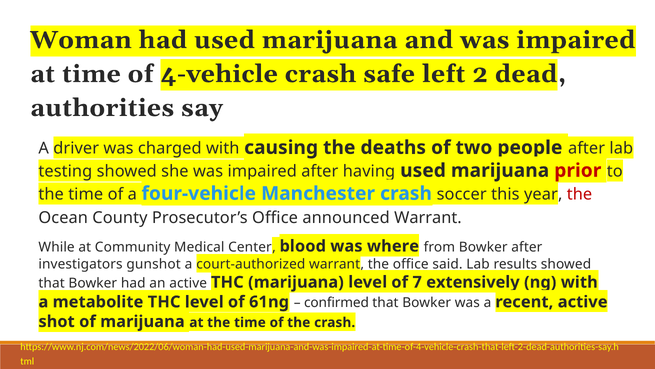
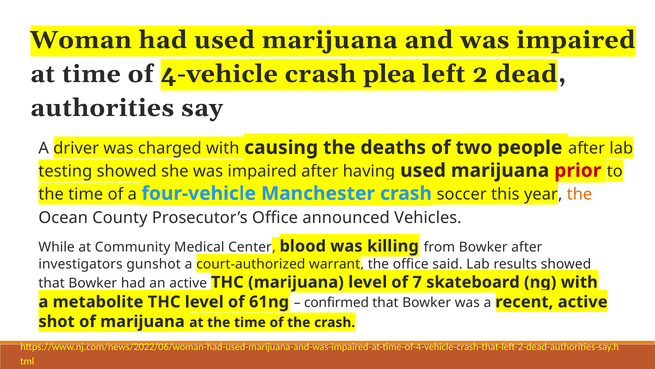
safe: safe -> plea
the at (579, 194) colour: red -> orange
announced Warrant: Warrant -> Vehicles
where: where -> killing
extensively: extensively -> skateboard
